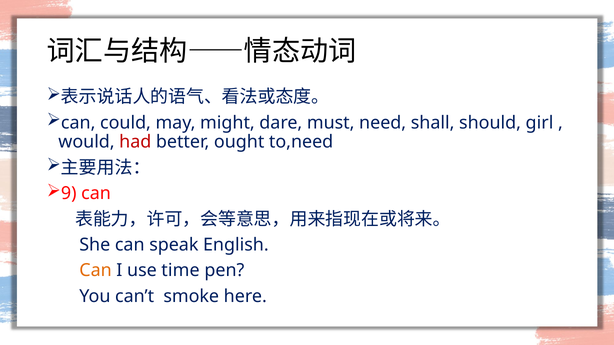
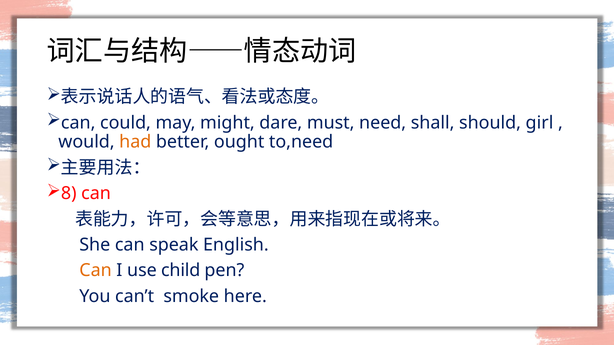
had colour: red -> orange
9: 9 -> 8
time: time -> child
